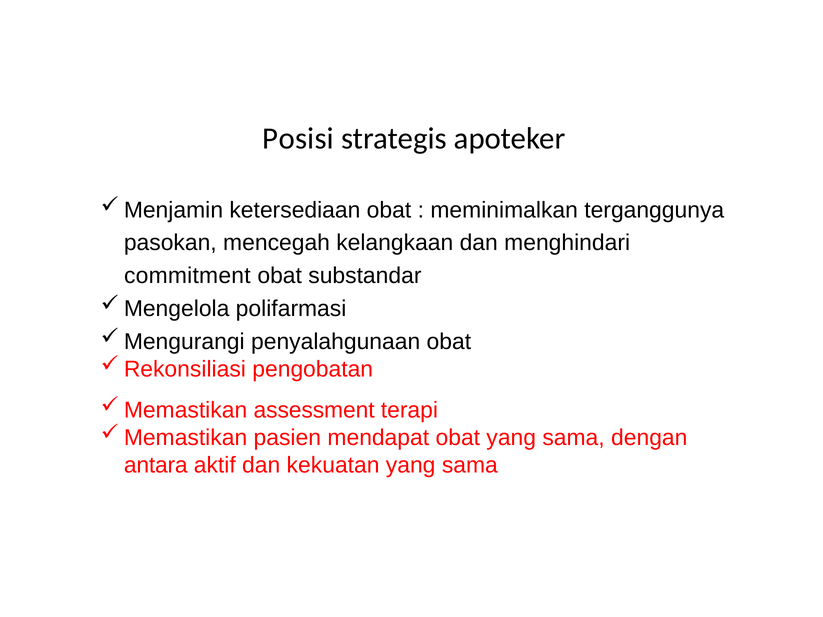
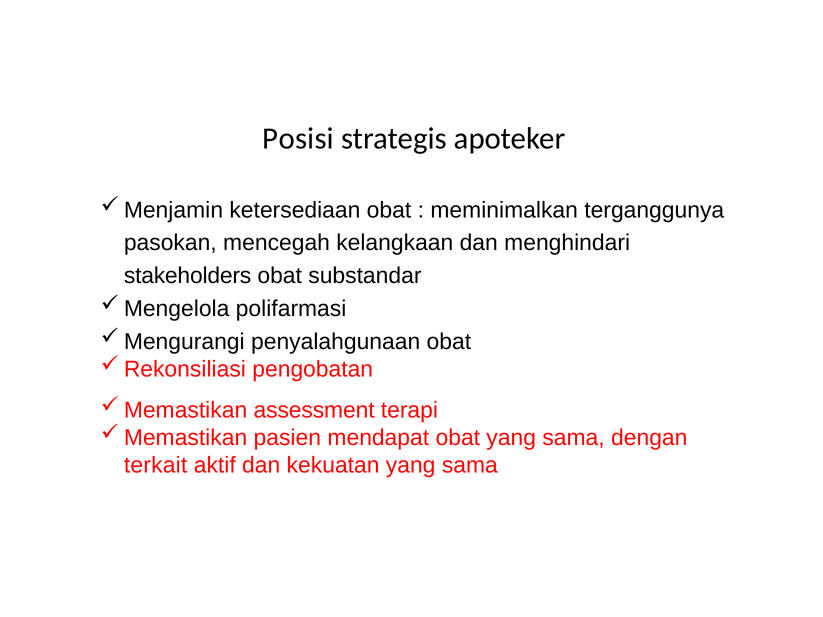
commitment: commitment -> stakeholders
antara: antara -> terkait
